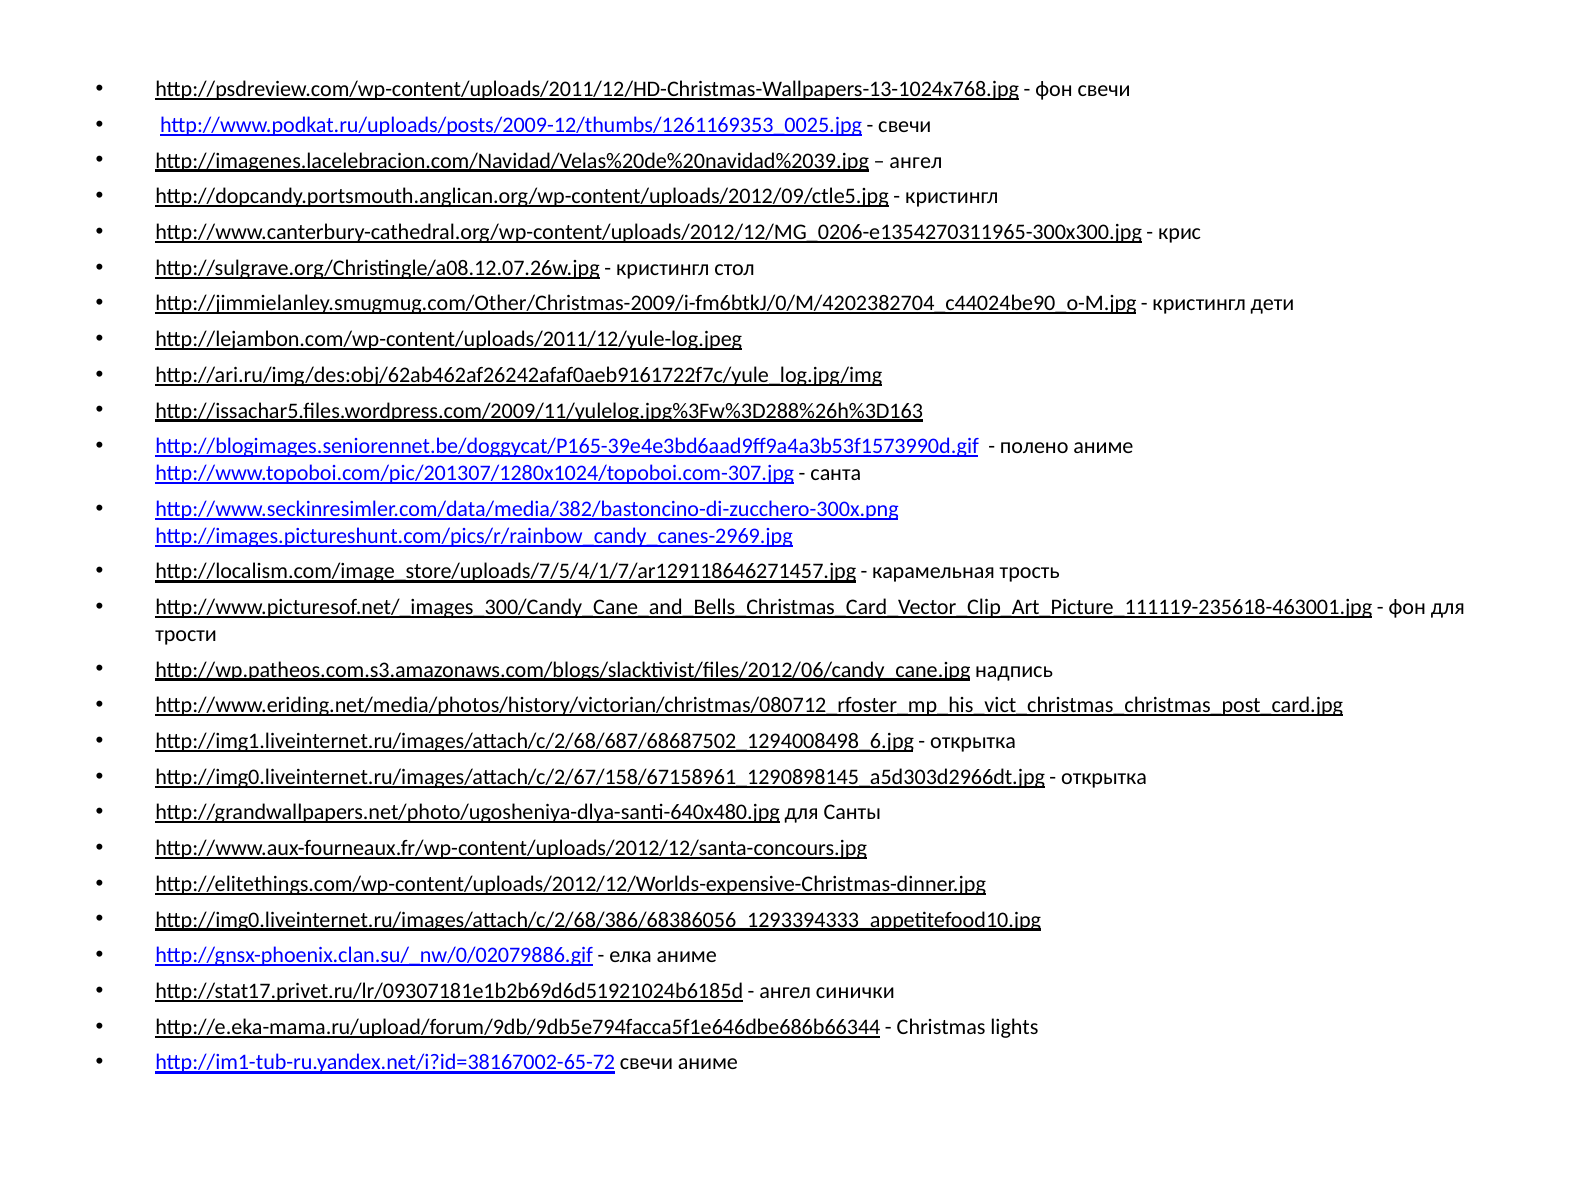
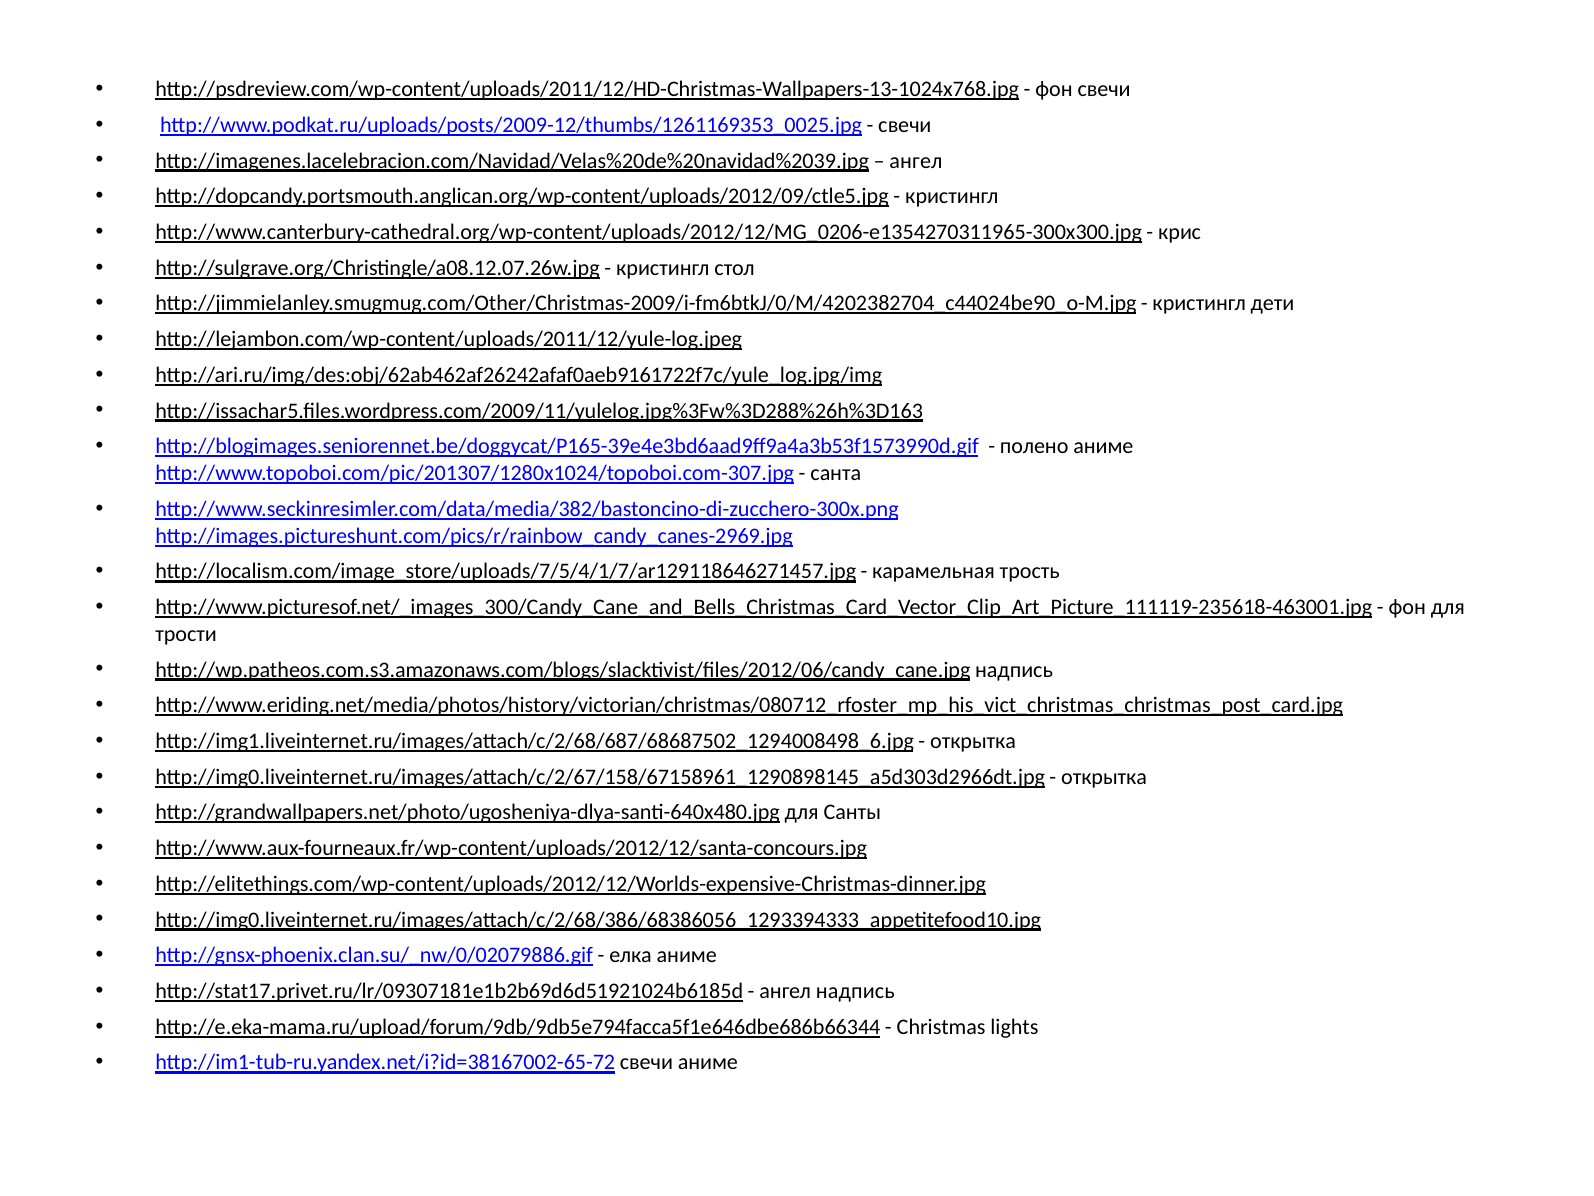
ангел синички: синички -> надпись
